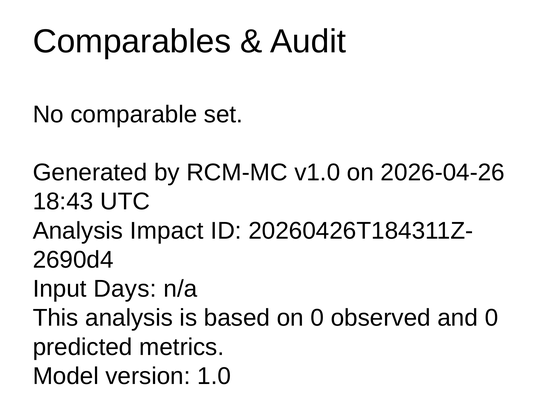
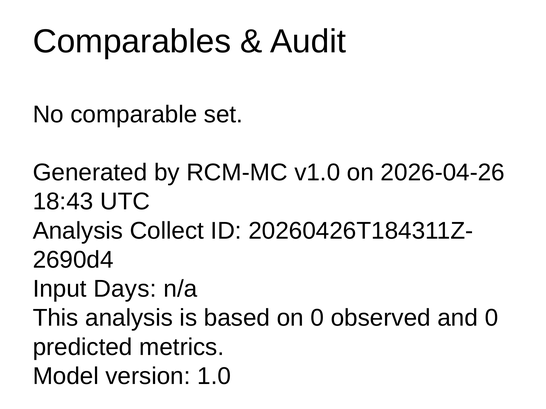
Impact: Impact -> Collect
